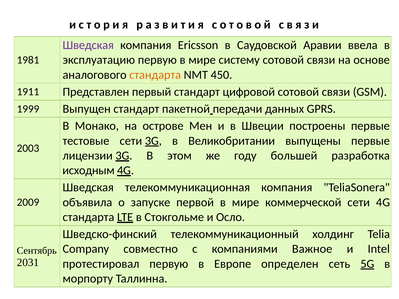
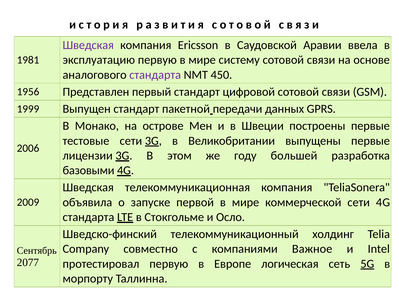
стандарта at (155, 75) colour: orange -> purple
1911: 1911 -> 1956
2003: 2003 -> 2006
исходным: исходным -> базовыми
2031: 2031 -> 2077
определен: определен -> логическая
